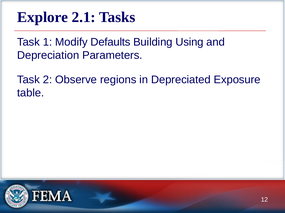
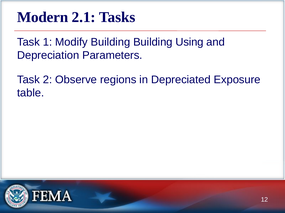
Explore: Explore -> Modern
Modify Defaults: Defaults -> Building
